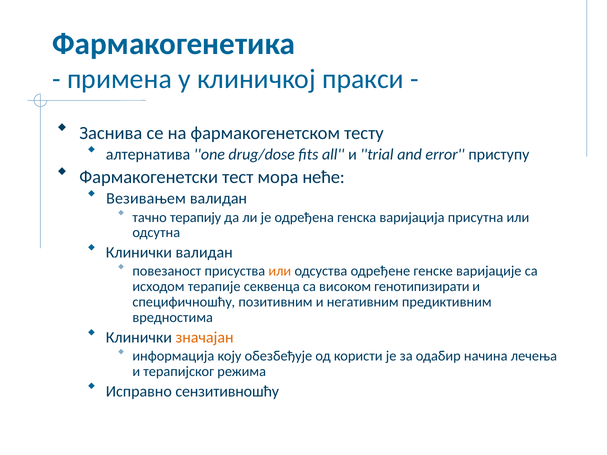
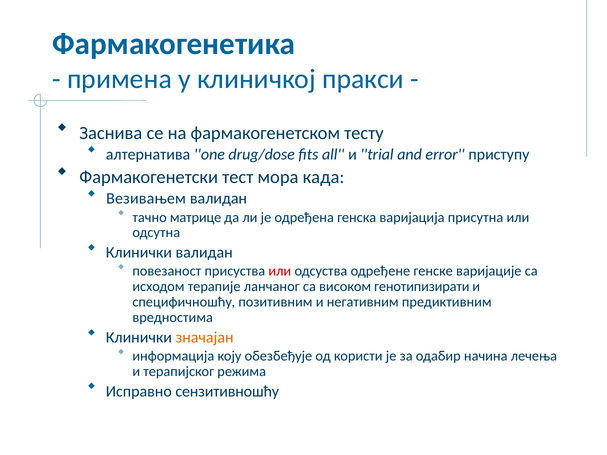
неће: неће -> када
терапију: терапију -> матрице
или at (280, 271) colour: orange -> red
секвенца: секвенца -> ланчаног
